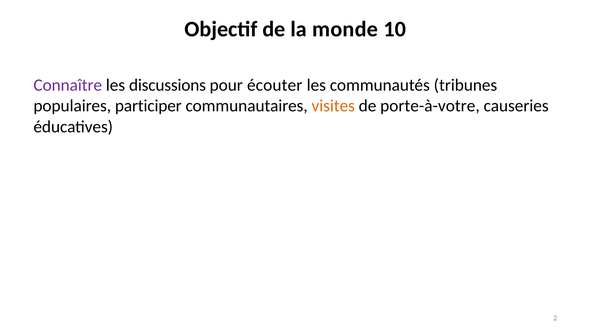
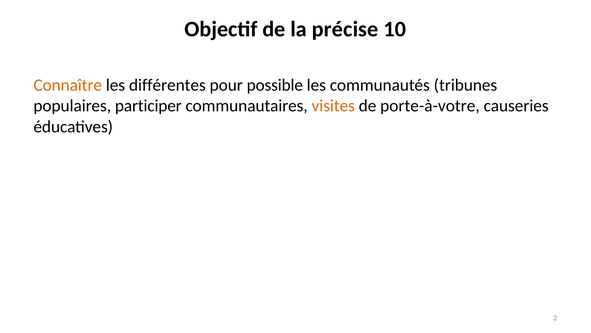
monde: monde -> précise
Connaître colour: purple -> orange
discussions: discussions -> différentes
écouter: écouter -> possible
